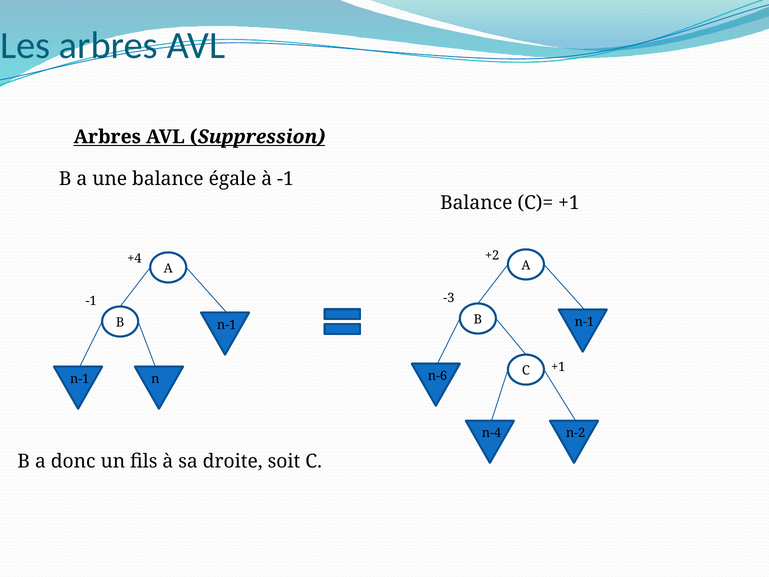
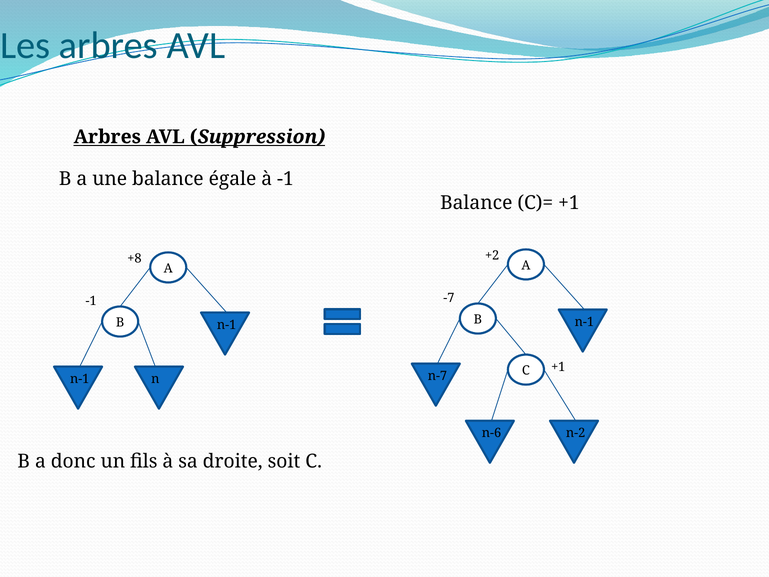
+4: +4 -> +8
-3: -3 -> -7
n-6: n-6 -> n-7
n-4: n-4 -> n-6
